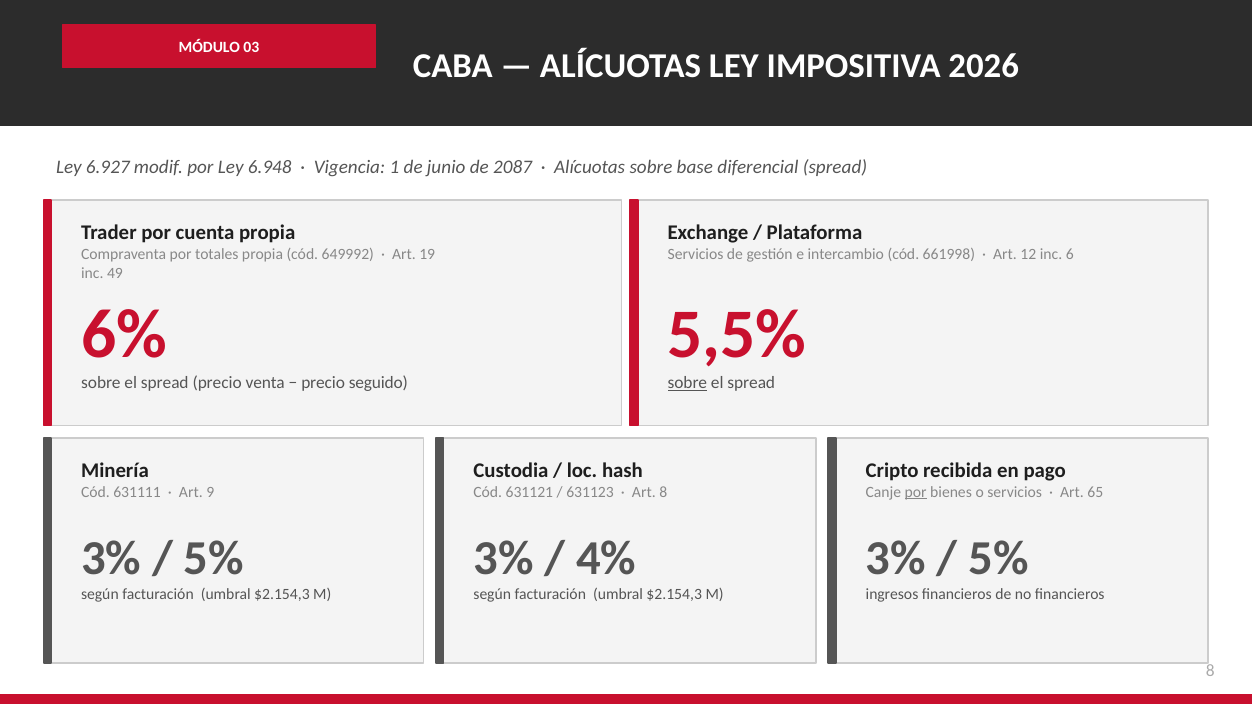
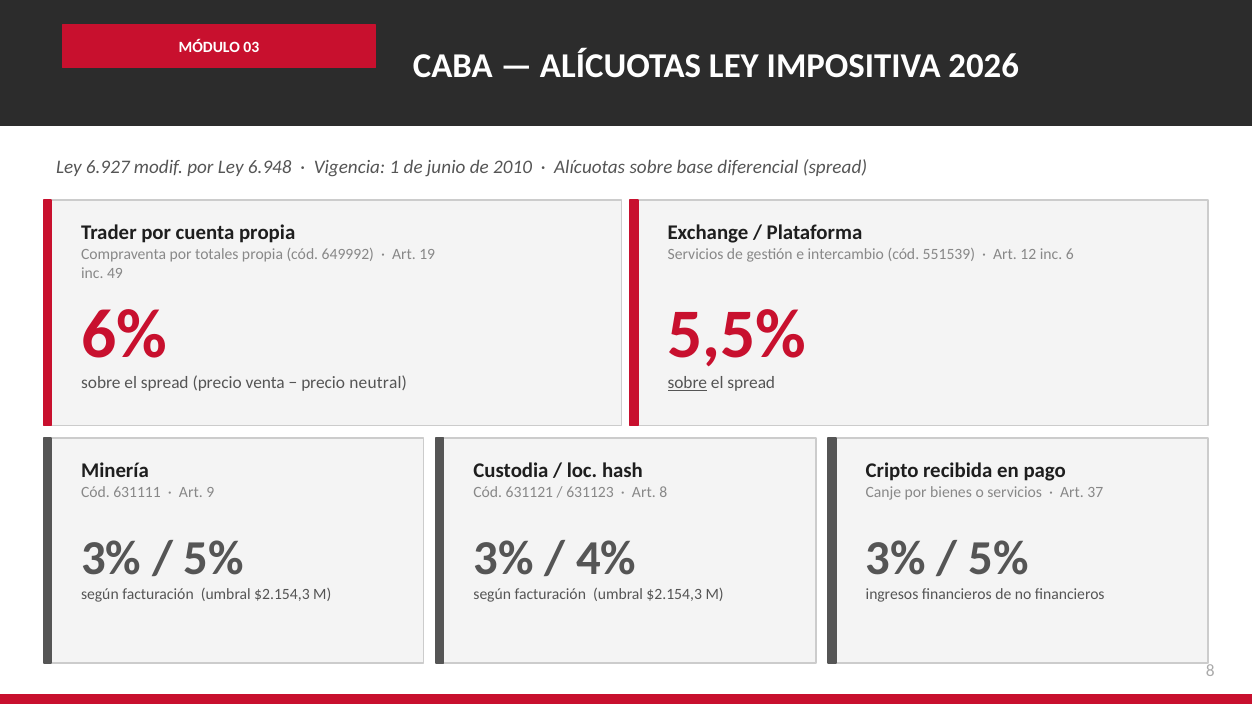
2087: 2087 -> 2010
661998: 661998 -> 551539
seguido: seguido -> neutral
por at (916, 492) underline: present -> none
65: 65 -> 37
